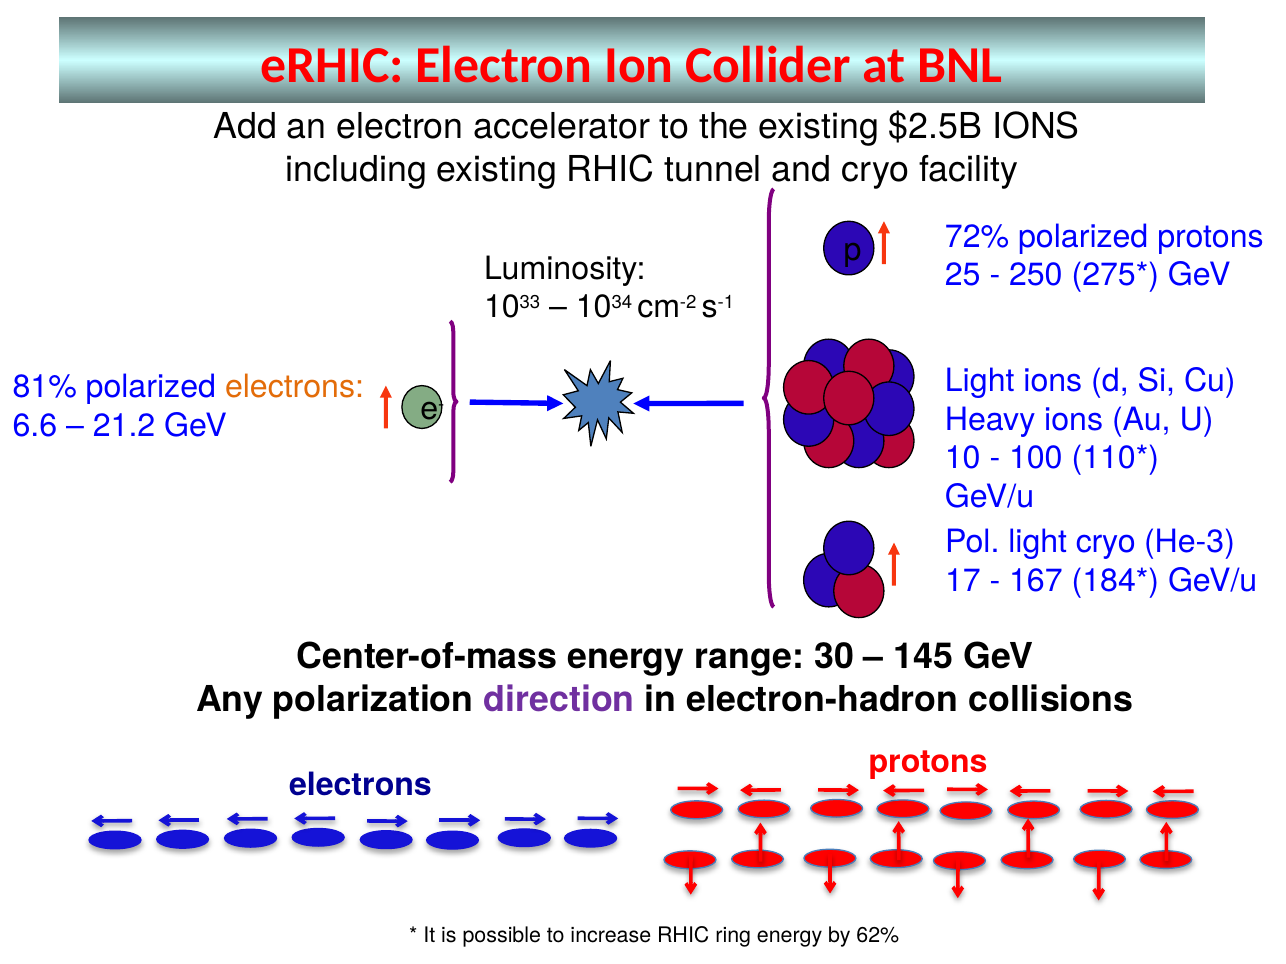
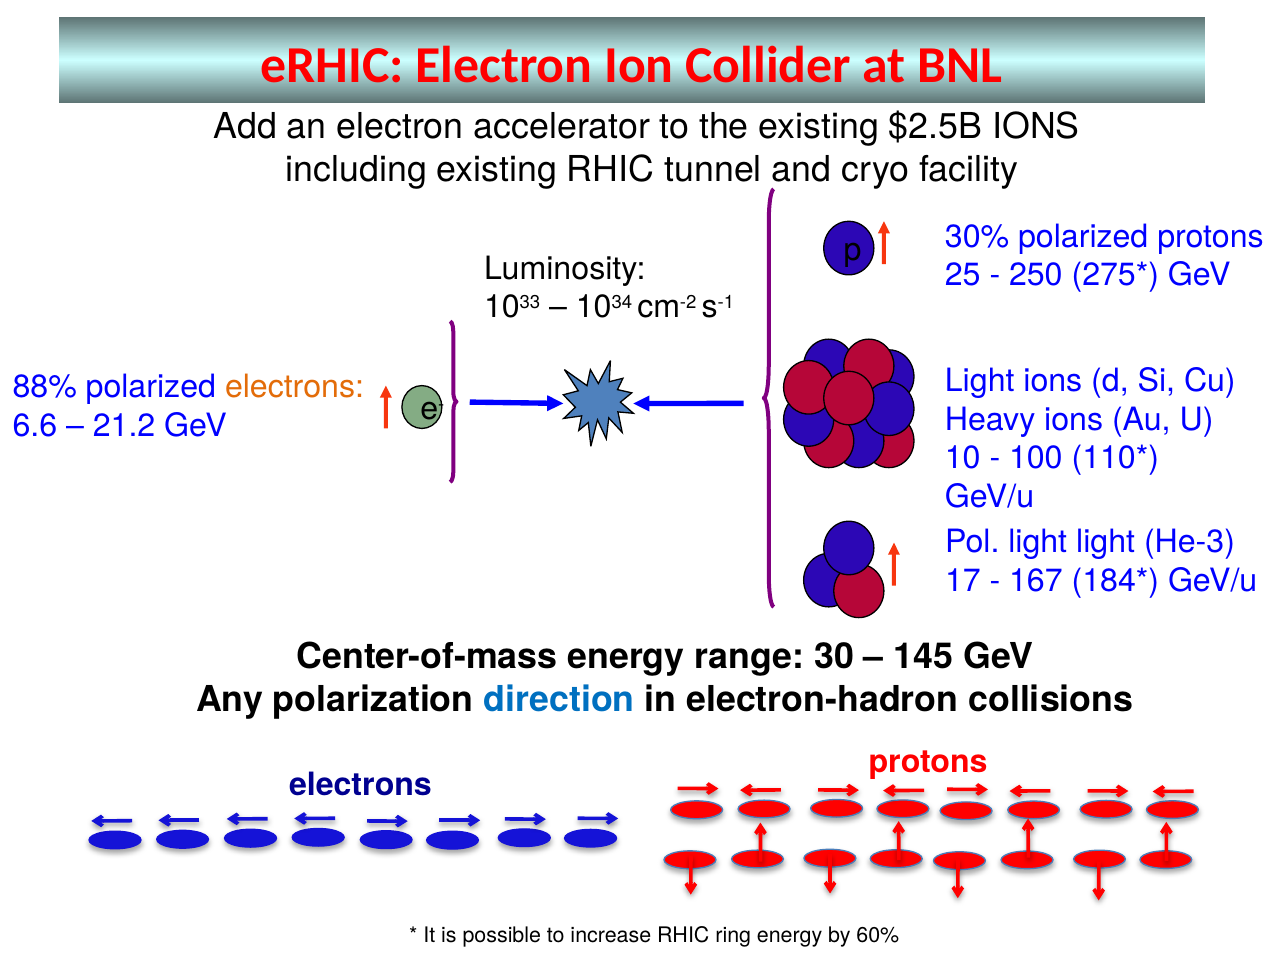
72%: 72% -> 30%
81%: 81% -> 88%
light cryo: cryo -> light
direction colour: purple -> blue
62%: 62% -> 60%
